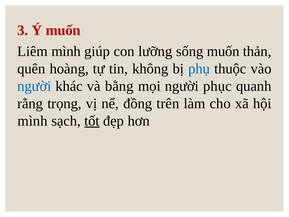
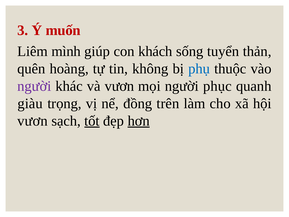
lưỡng: lưỡng -> khách
sống muốn: muốn -> tuyển
người at (34, 86) colour: blue -> purple
và bằng: bằng -> vươn
rằng: rằng -> giàu
mình at (33, 121): mình -> vươn
hơn underline: none -> present
